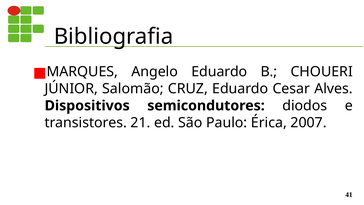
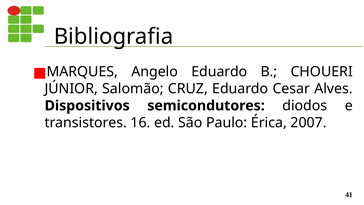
21: 21 -> 16
